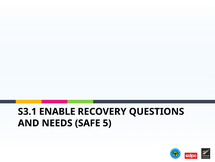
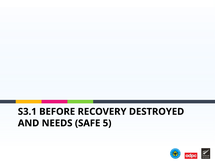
ENABLE: ENABLE -> BEFORE
QUESTIONS: QUESTIONS -> DESTROYED
